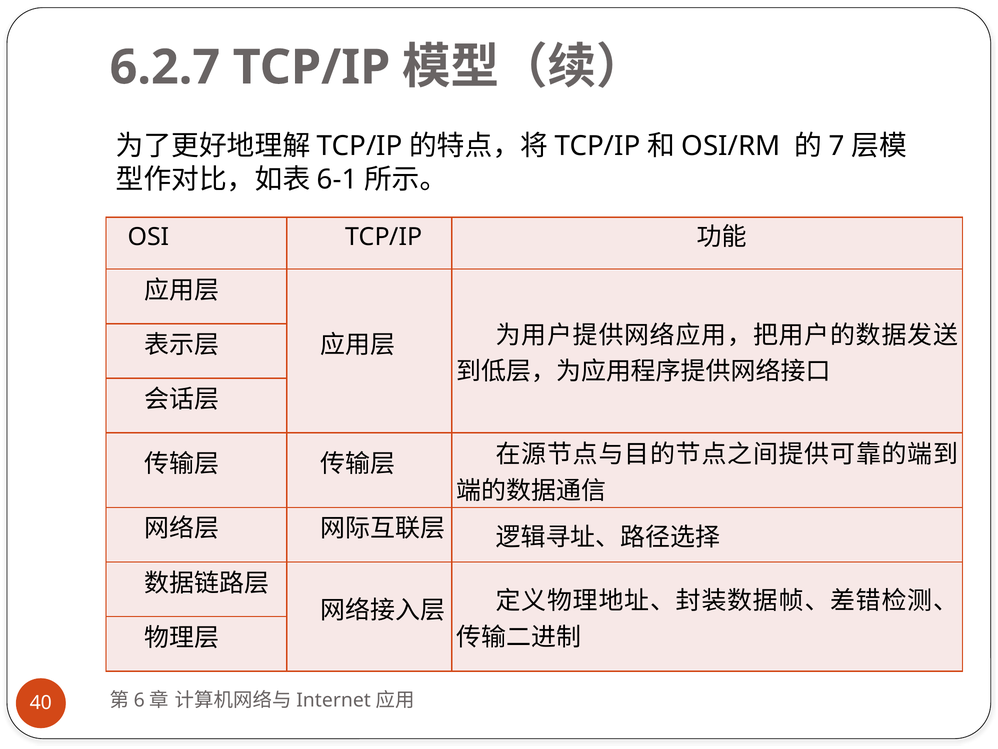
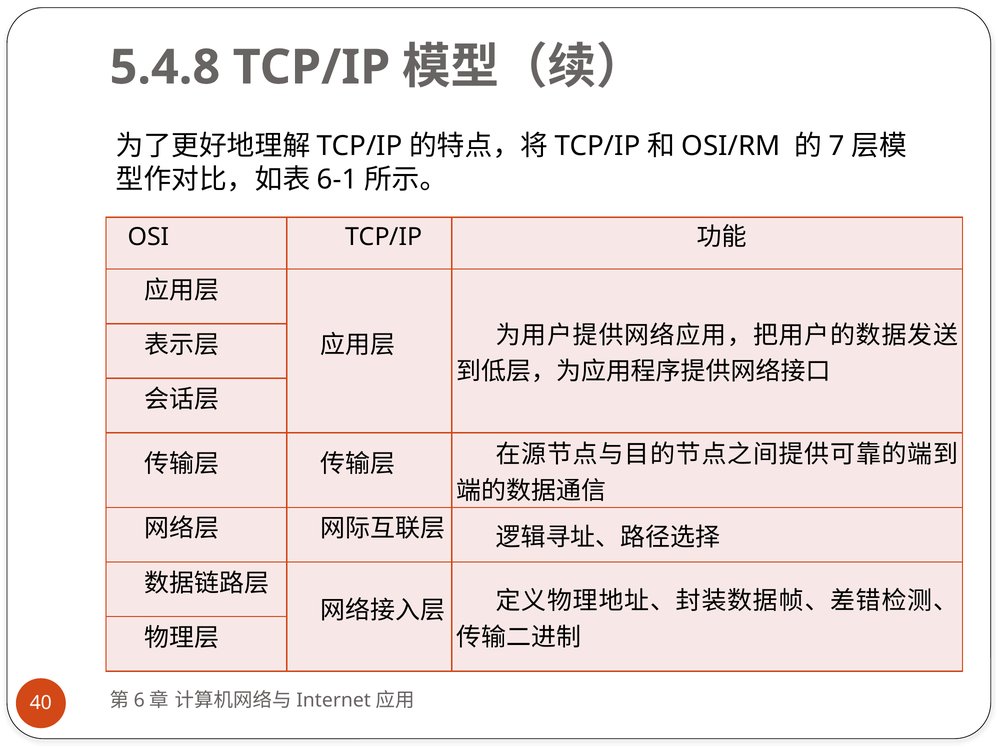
6.2.7: 6.2.7 -> 5.4.8
